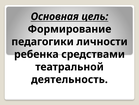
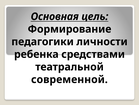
деятельность: деятельность -> современной
